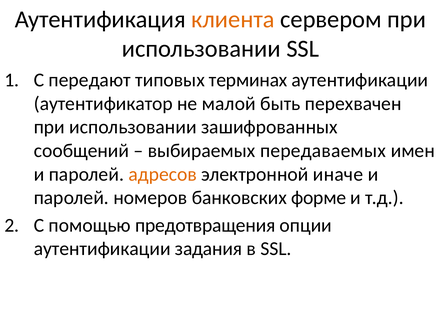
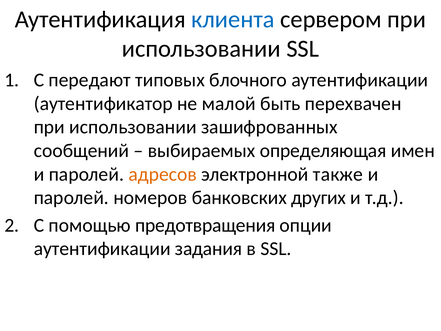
клиента colour: orange -> blue
терминах: терминах -> блочного
передаваемых: передаваемых -> определяющая
иначе: иначе -> также
форме: форме -> других
